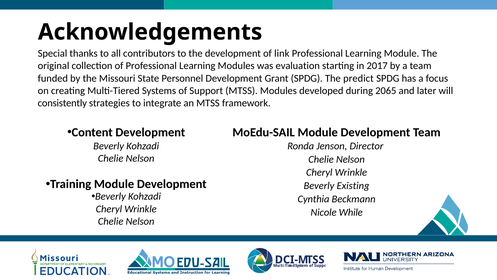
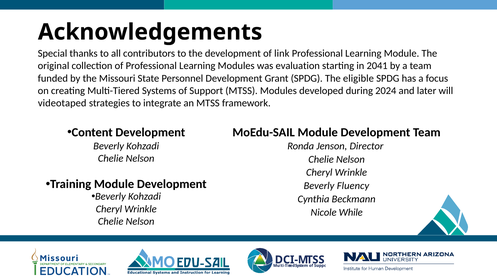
2017: 2017 -> 2041
predict: predict -> eligible
2065: 2065 -> 2024
consistently: consistently -> videotaped
Existing: Existing -> Fluency
